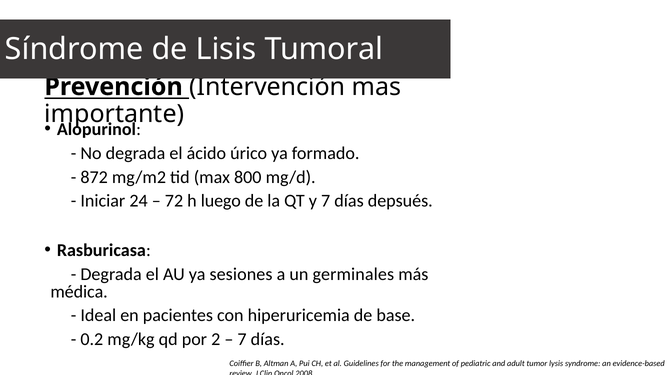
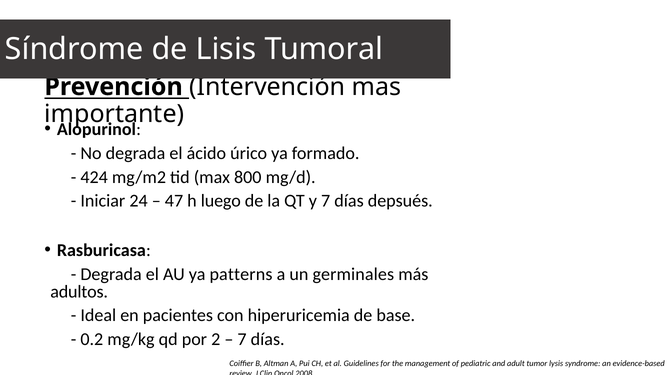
872: 872 -> 424
72: 72 -> 47
sesiones: sesiones -> patterns
médica: médica -> adultos
